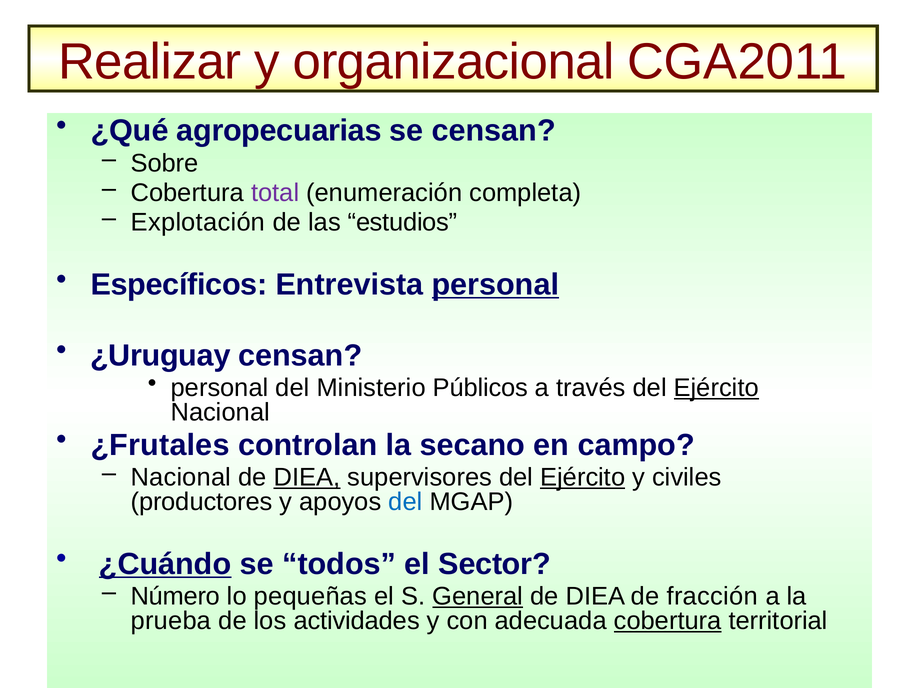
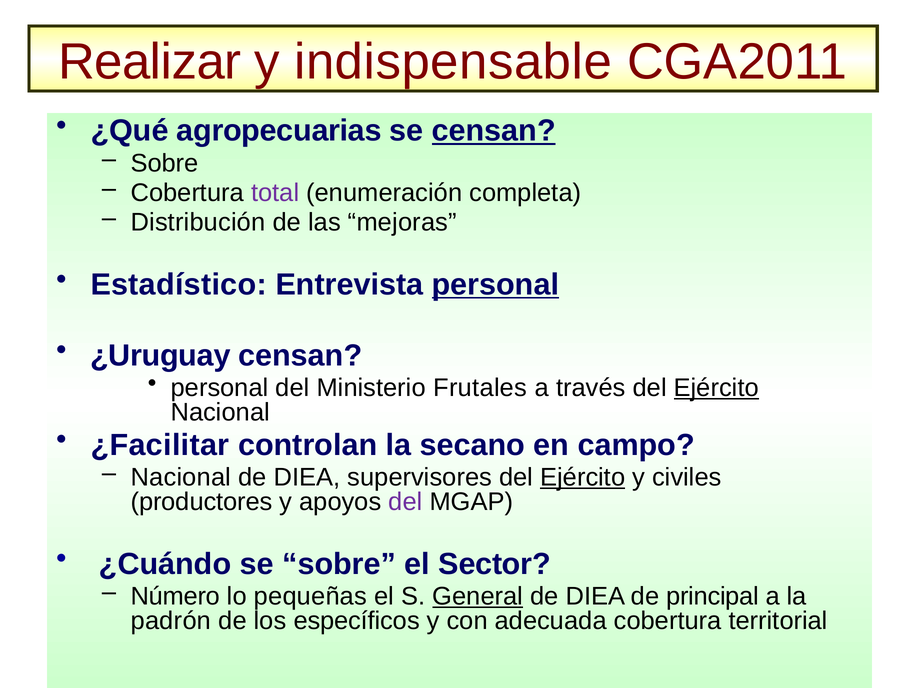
organizacional: organizacional -> indispensable
censan at (494, 131) underline: none -> present
Explotación: Explotación -> Distribución
estudios: estudios -> mejoras
Específicos: Específicos -> Estadístico
Públicos: Públicos -> Frutales
¿Frutales: ¿Frutales -> ¿Facilitar
DIEA at (307, 477) underline: present -> none
del at (406, 502) colour: blue -> purple
¿Cuándo underline: present -> none
se todos: todos -> sobre
fracción: fracción -> principal
prueba: prueba -> padrón
actividades: actividades -> específicos
cobertura at (668, 621) underline: present -> none
